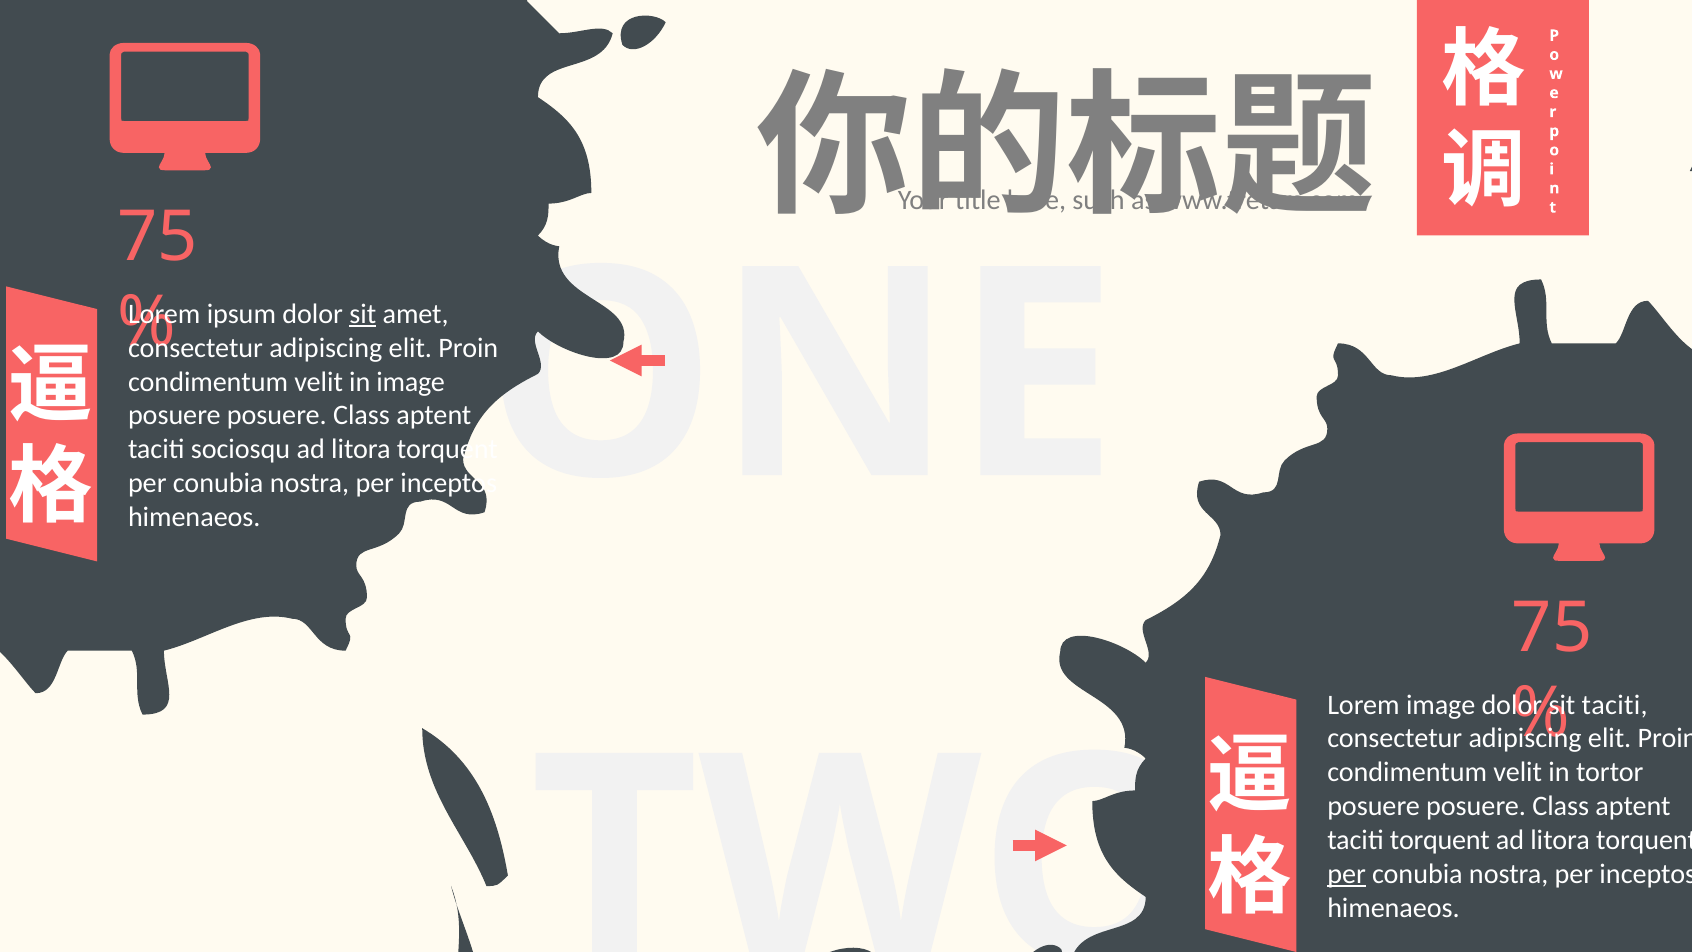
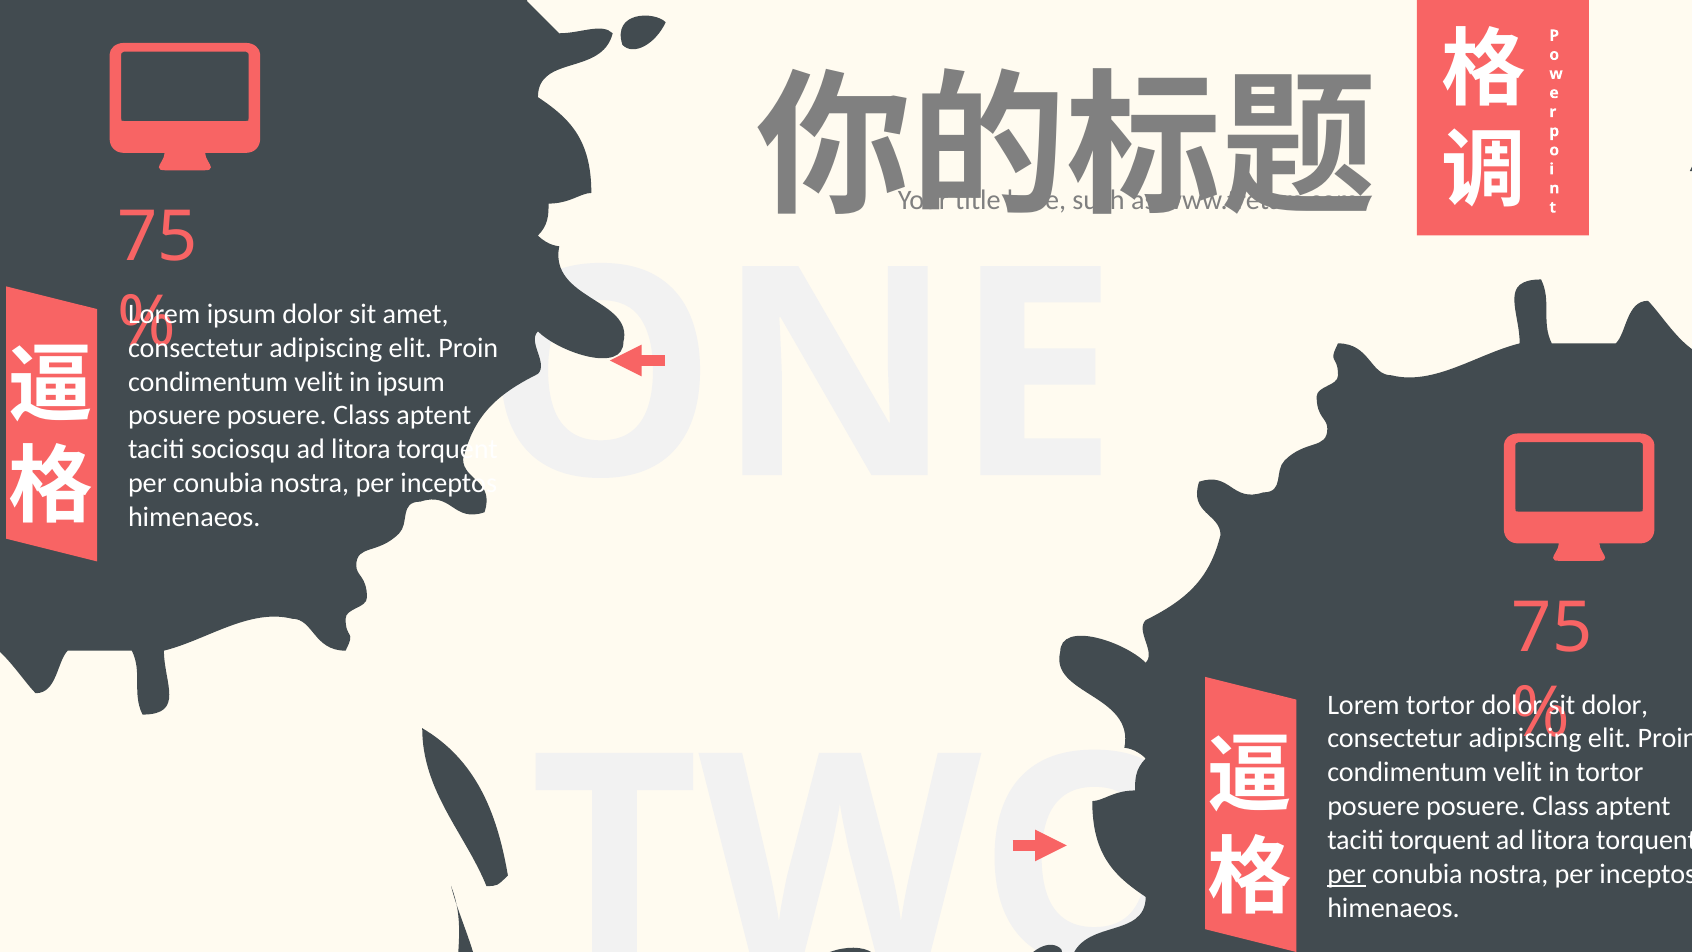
sit at (363, 314) underline: present -> none
in image: image -> ipsum
Lorem image: image -> tortor
taciti at (1615, 705): taciti -> dolor
